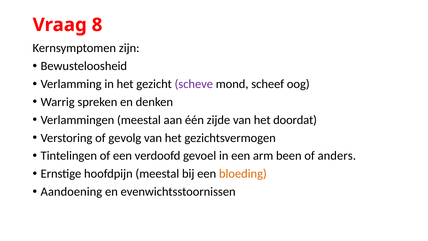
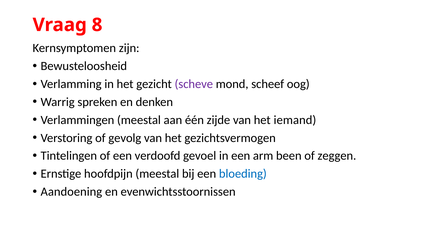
doordat: doordat -> iemand
anders: anders -> zeggen
bloeding colour: orange -> blue
